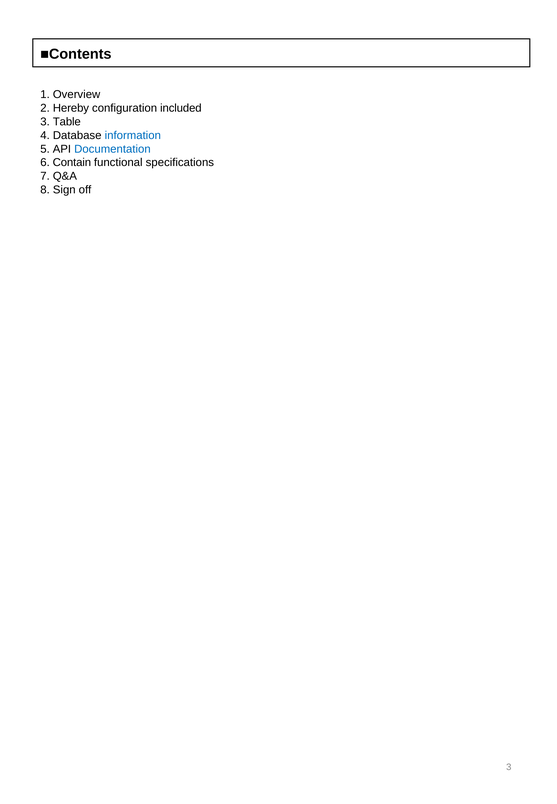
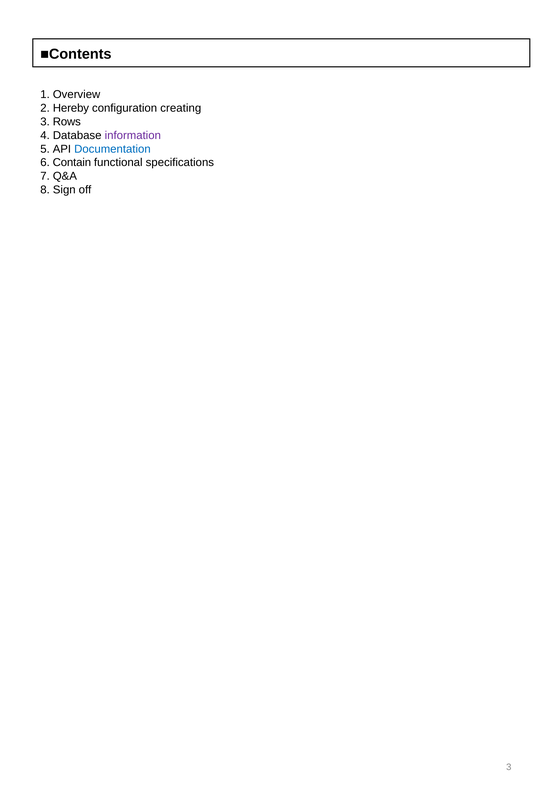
included: included -> creating
Table: Table -> Rows
information colour: blue -> purple
